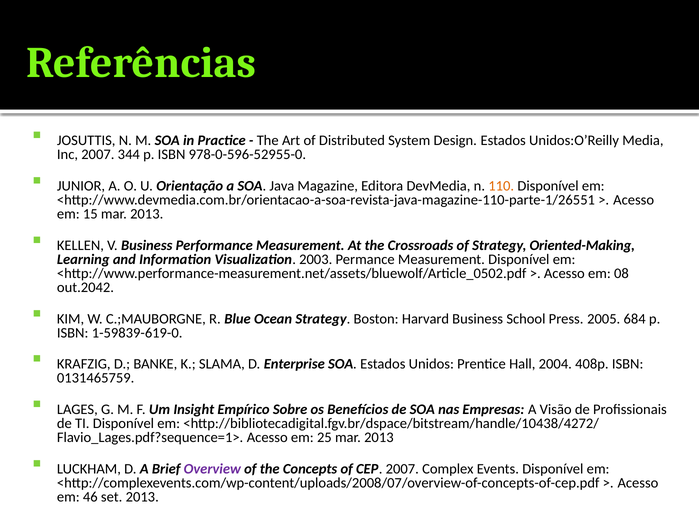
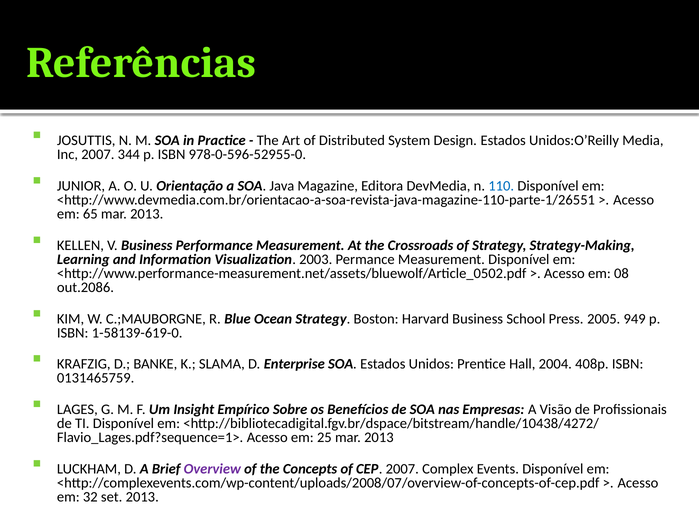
110 colour: orange -> blue
15: 15 -> 65
Oriented-Making: Oriented-Making -> Strategy-Making
out.2042: out.2042 -> out.2086
684: 684 -> 949
1-59839-619-0: 1-59839-619-0 -> 1-58139-619-0
46: 46 -> 32
